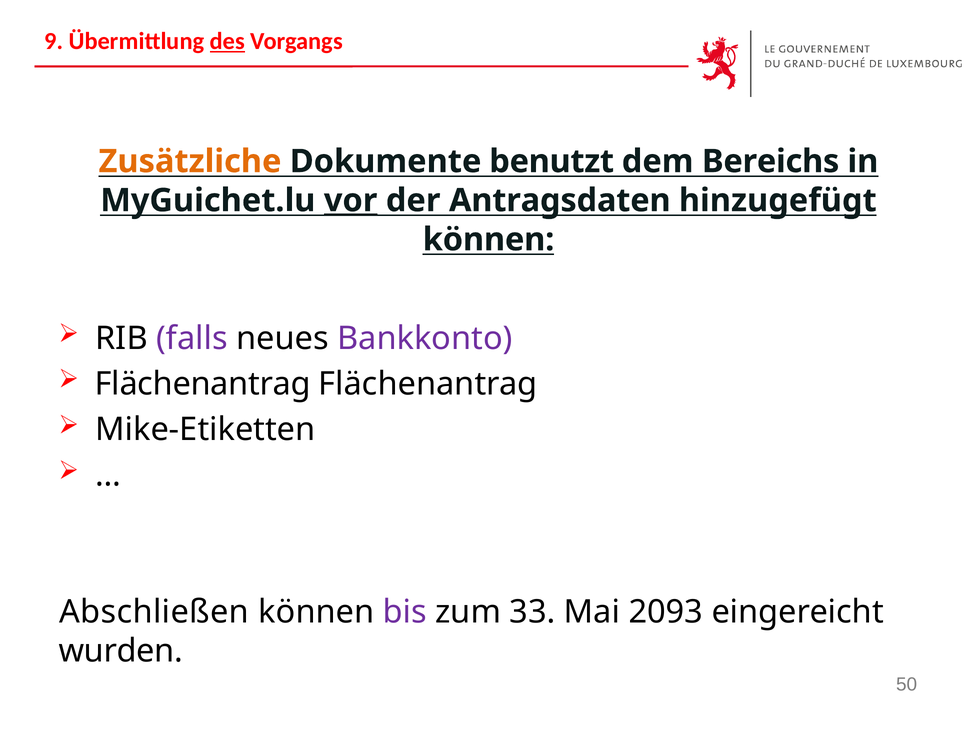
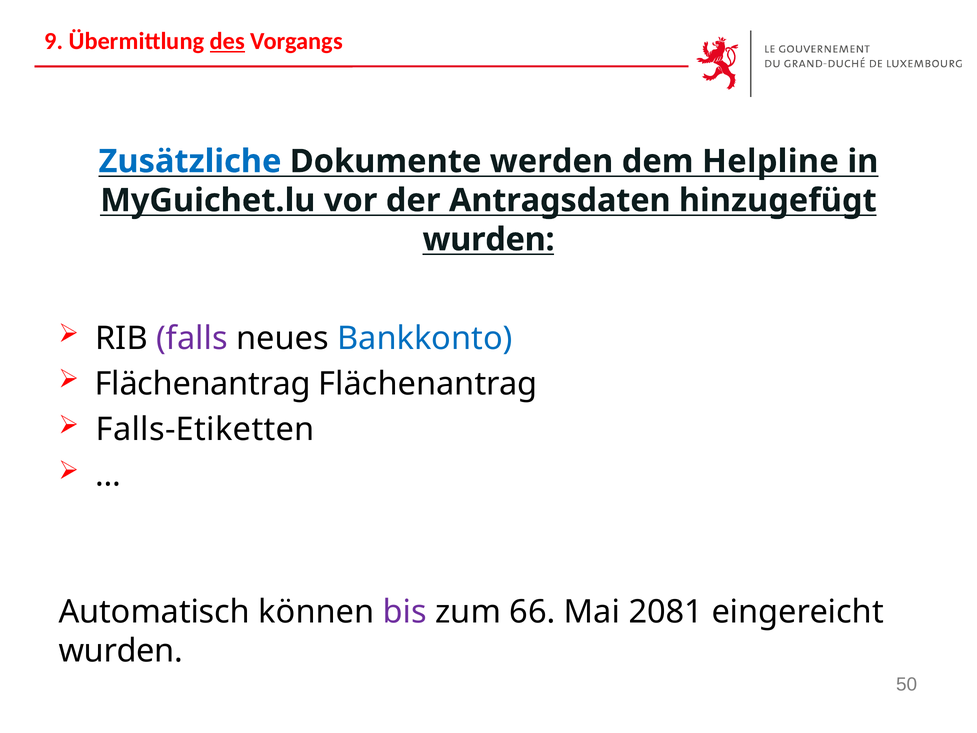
Zusätzliche colour: orange -> blue
benutzt: benutzt -> werden
Bereichs: Bereichs -> Helpline
vor underline: present -> none
können at (489, 239): können -> wurden
Bankkonto colour: purple -> blue
Mike-Etiketten: Mike-Etiketten -> Falls-Etiketten
Abschließen: Abschließen -> Automatisch
33: 33 -> 66
2093: 2093 -> 2081
